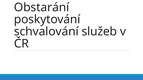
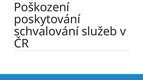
Obstarání: Obstarání -> Poškození
